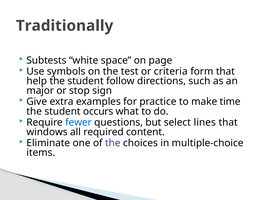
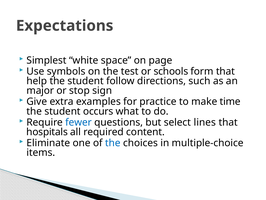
Traditionally: Traditionally -> Expectations
Subtests: Subtests -> Simplest
criteria: criteria -> schools
windows: windows -> hospitals
the at (113, 143) colour: purple -> blue
